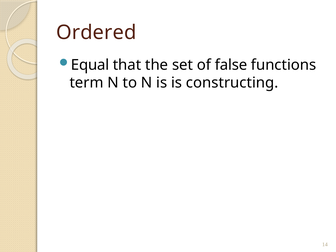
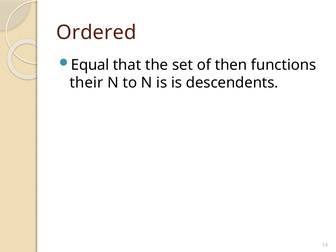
false: false -> then
term: term -> their
constructing: constructing -> descendents
